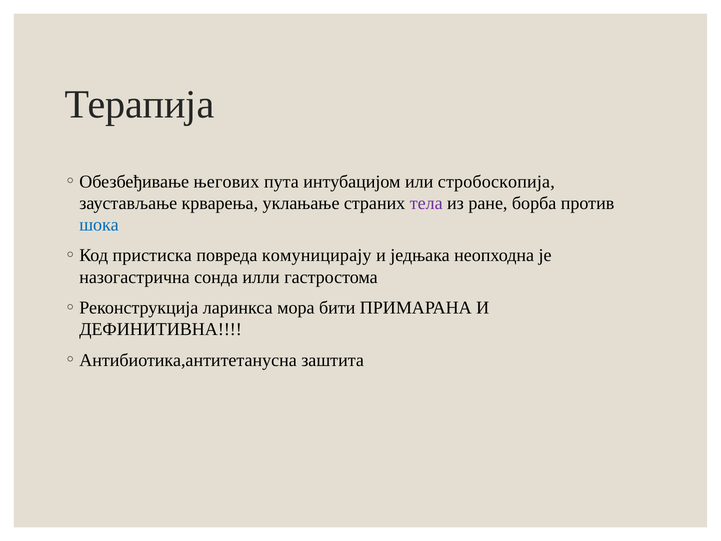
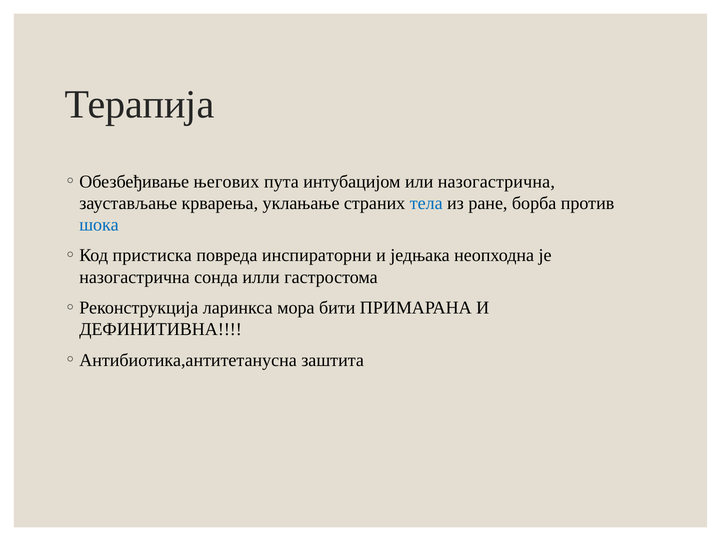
или стробоскопија: стробоскопија -> назогастрична
тела colour: purple -> blue
комуницирају: комуницирају -> инспираторни
